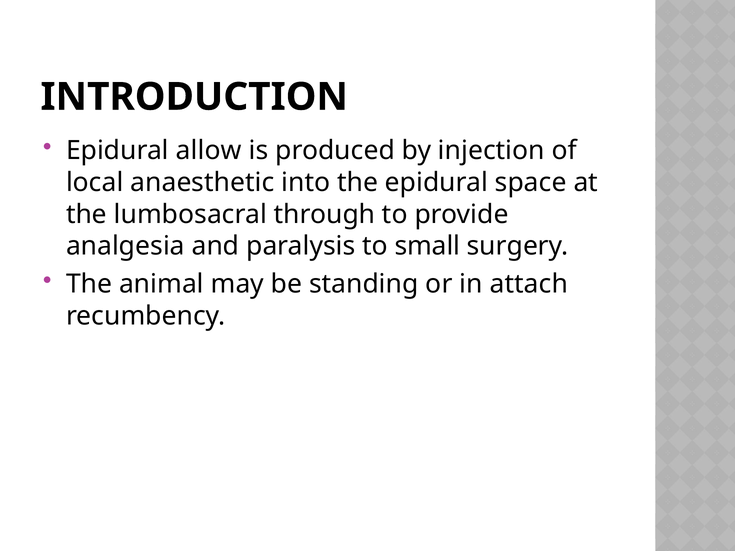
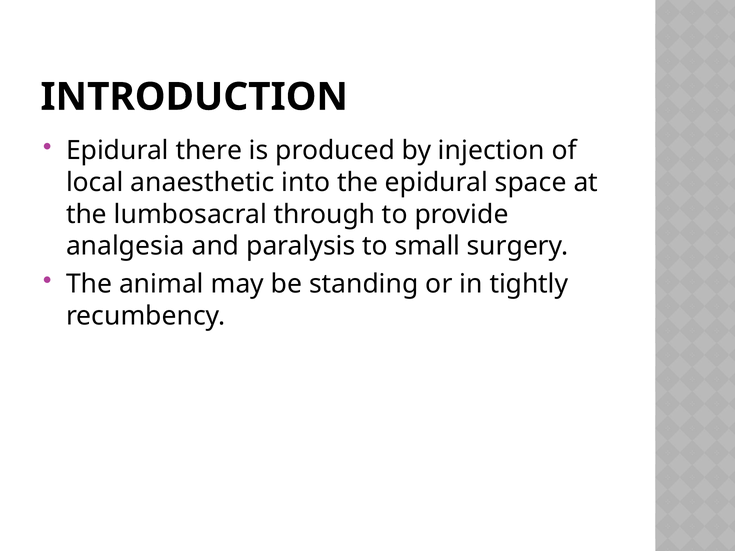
allow: allow -> there
attach: attach -> tightly
